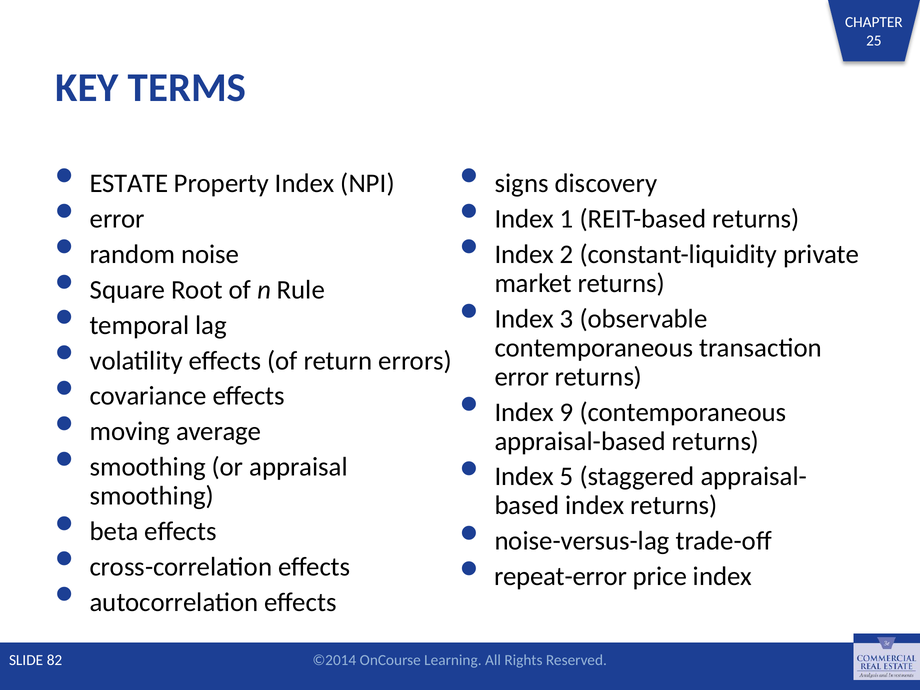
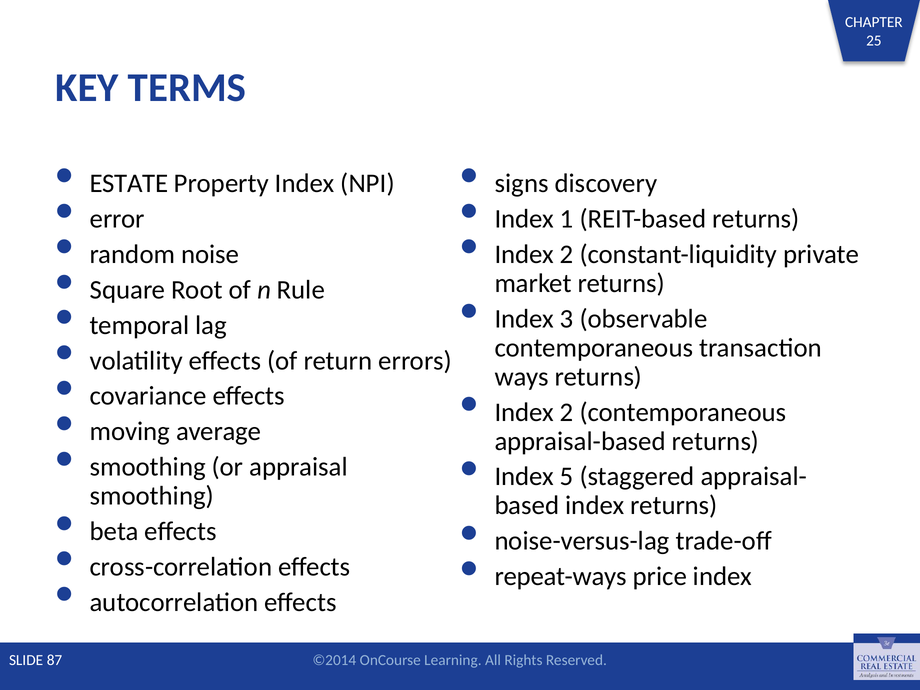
error at (522, 377): error -> ways
9 at (567, 412): 9 -> 2
repeat-error: repeat-error -> repeat-ways
82: 82 -> 87
